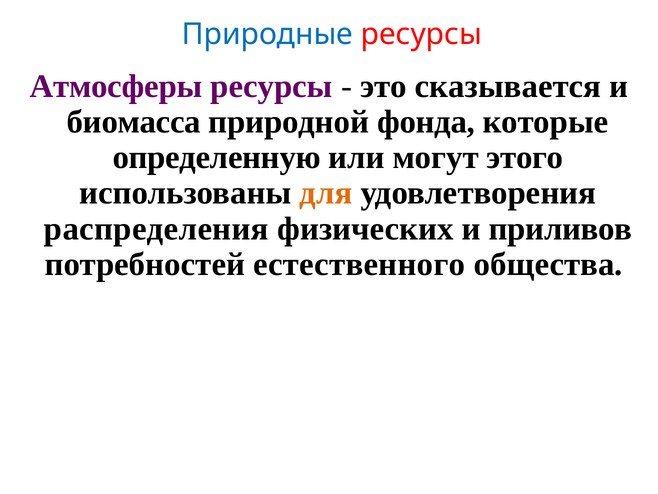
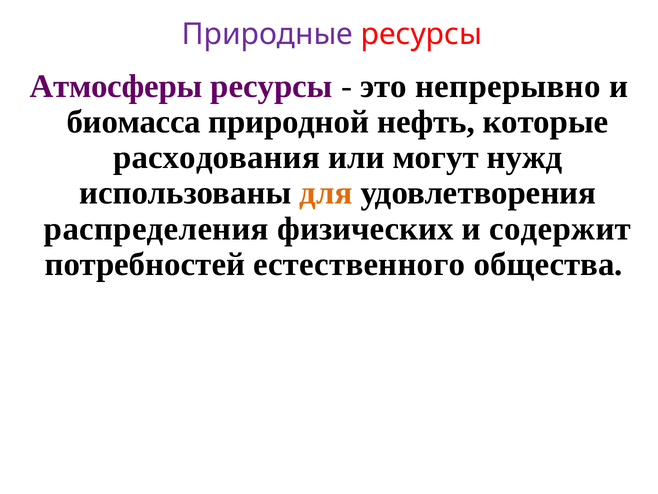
Природные colour: blue -> purple
сказывается: сказывается -> непрерывно
фонда: фонда -> нефть
определенную: определенную -> расходования
этого: этого -> нужд
приливов: приливов -> содержит
